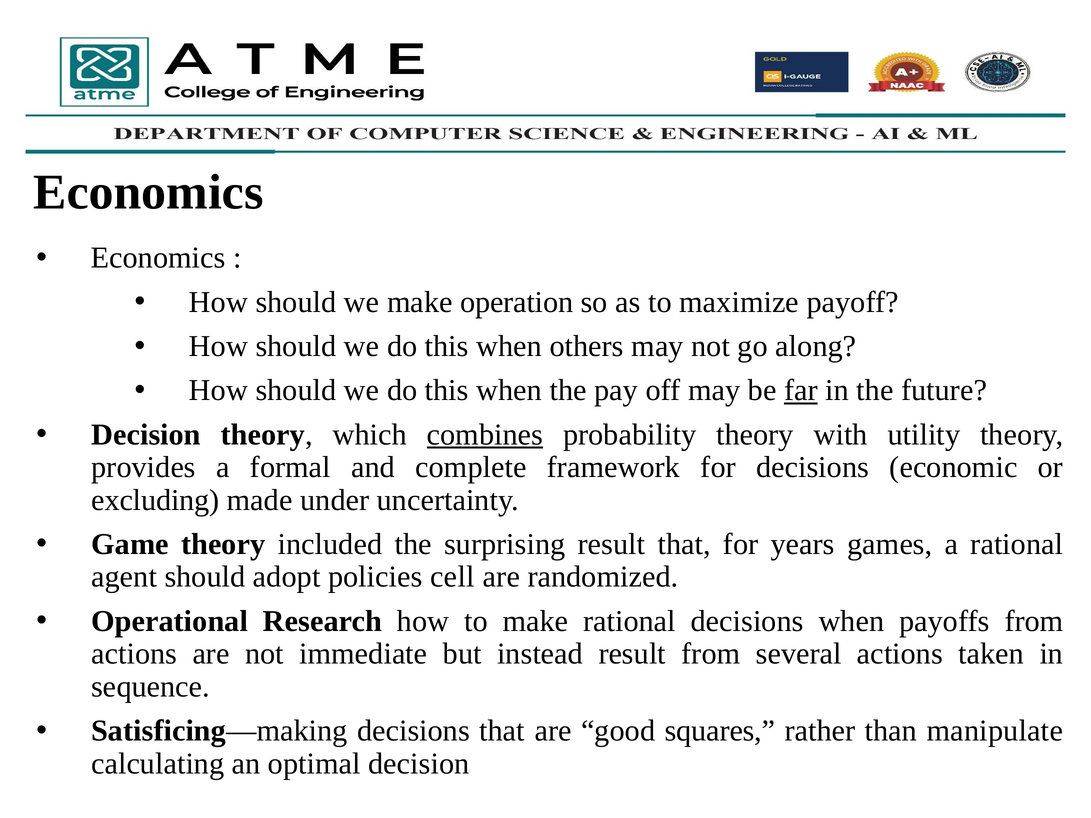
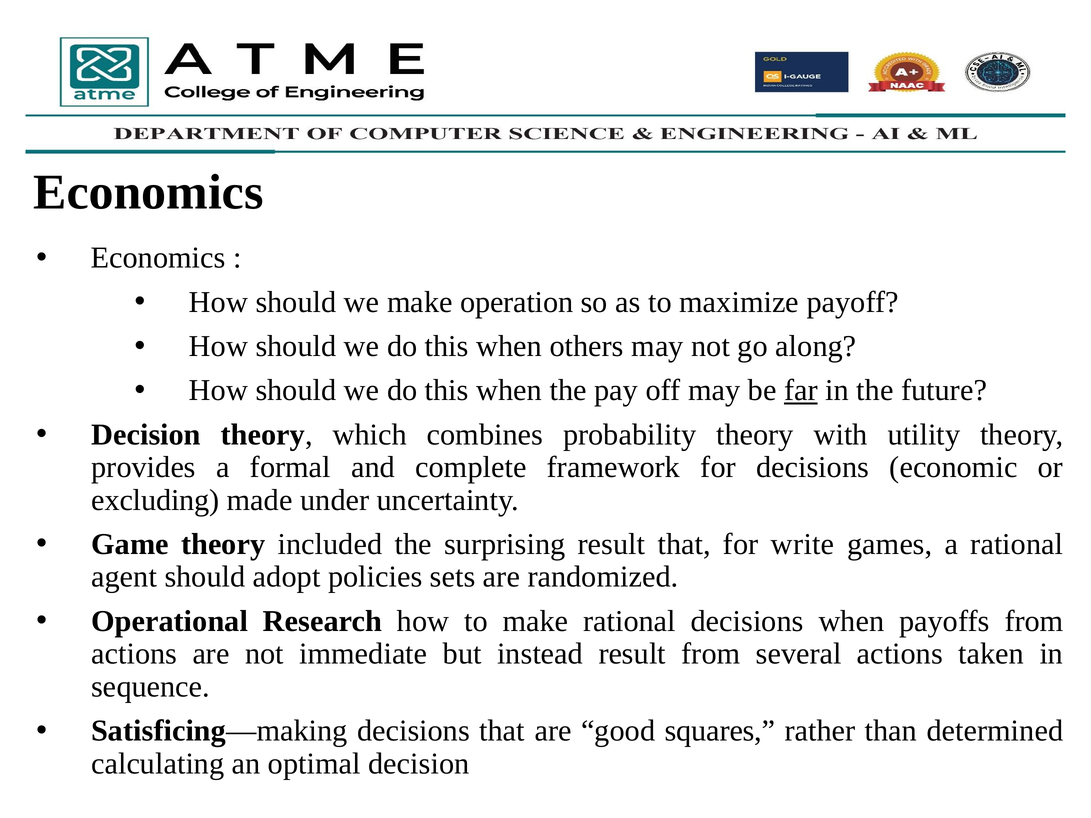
combines underline: present -> none
years: years -> write
cell: cell -> sets
manipulate: manipulate -> determined
